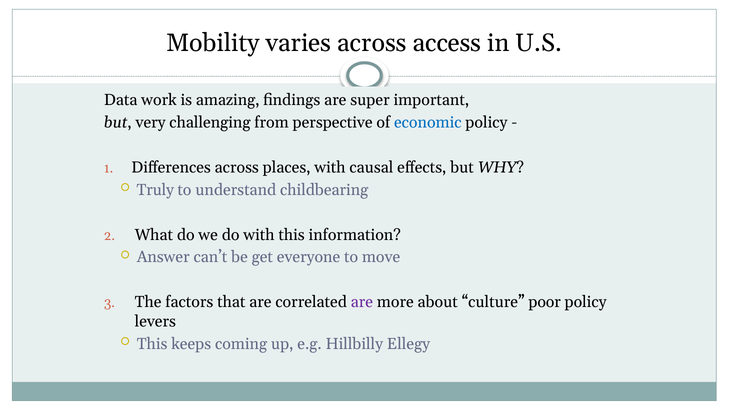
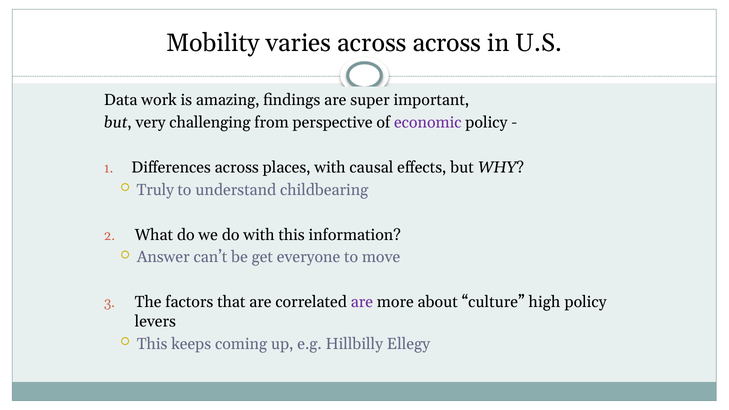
across access: access -> across
economic colour: blue -> purple
poor: poor -> high
